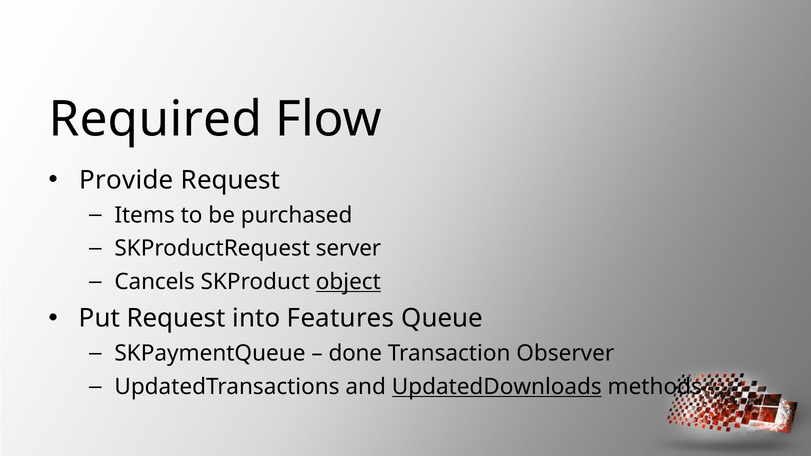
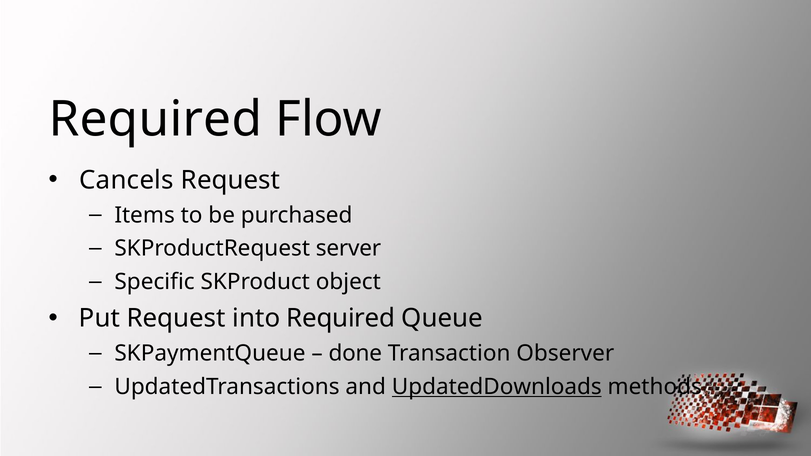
Provide: Provide -> Cancels
Cancels: Cancels -> Specific
object underline: present -> none
into Features: Features -> Required
